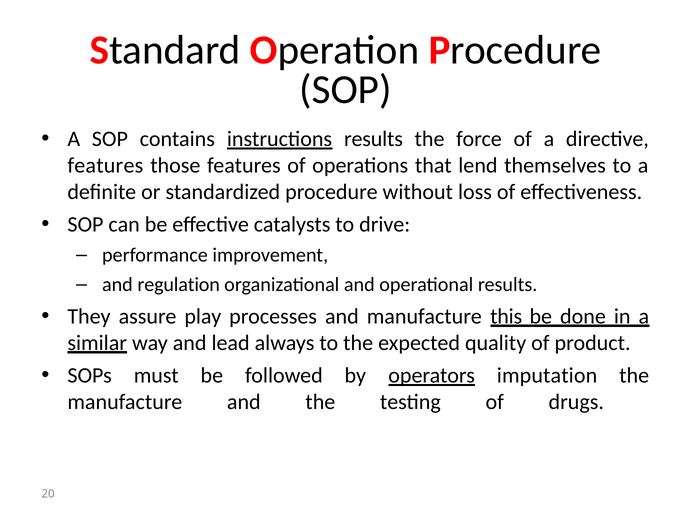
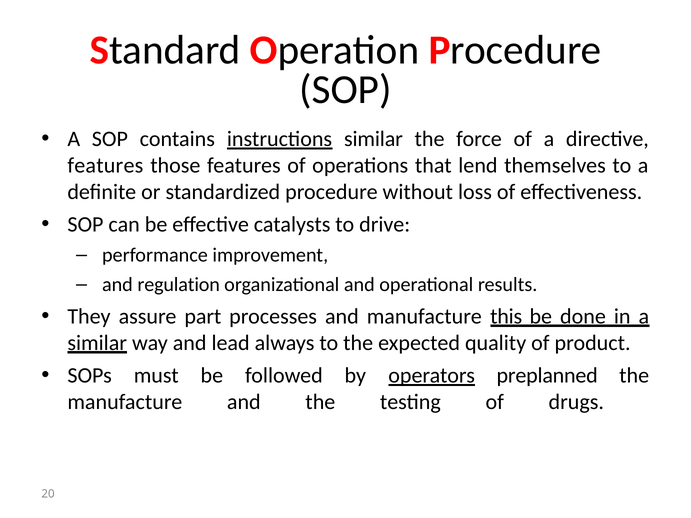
instructions results: results -> similar
play: play -> part
imputation: imputation -> preplanned
